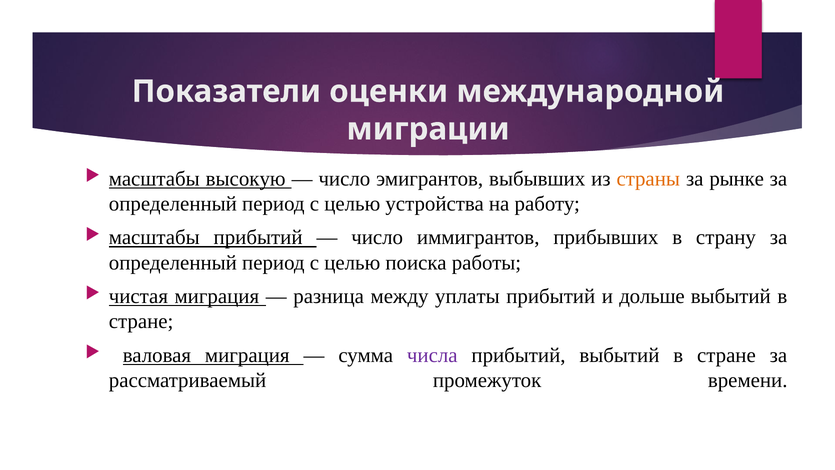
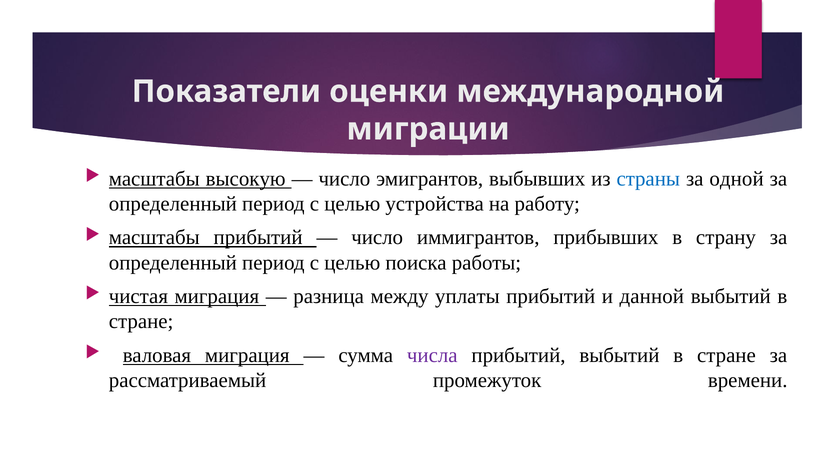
страны colour: orange -> blue
рынке: рынке -> одной
дольше: дольше -> данной
